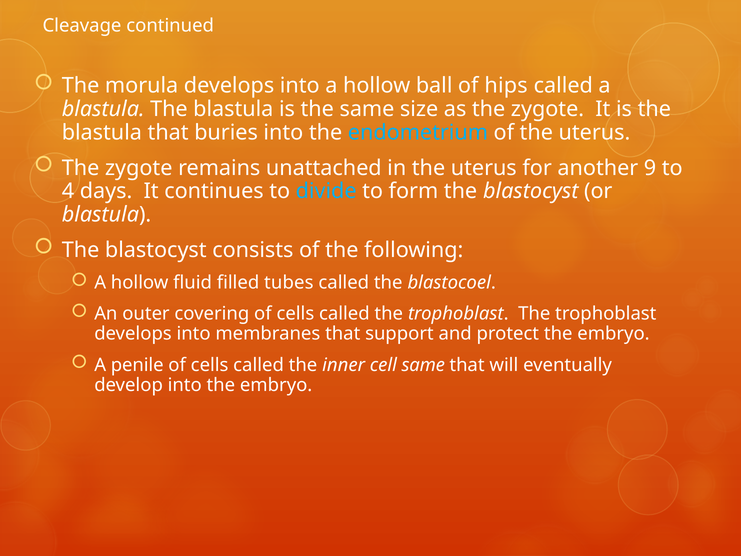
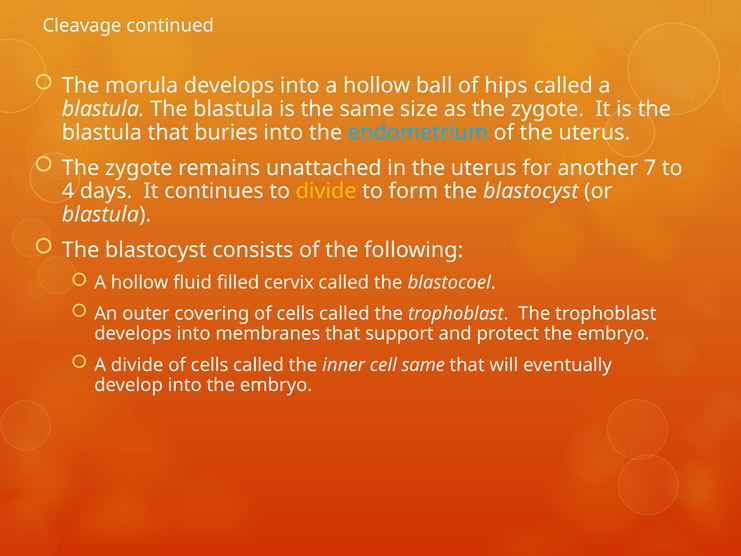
9: 9 -> 7
divide at (326, 191) colour: light blue -> yellow
tubes: tubes -> cervix
A penile: penile -> divide
